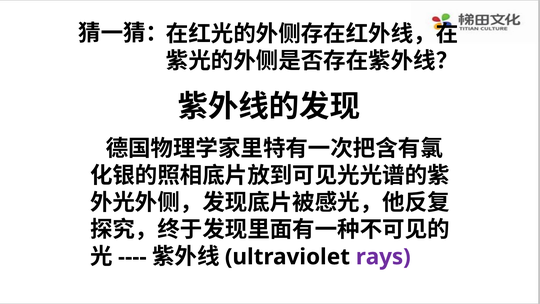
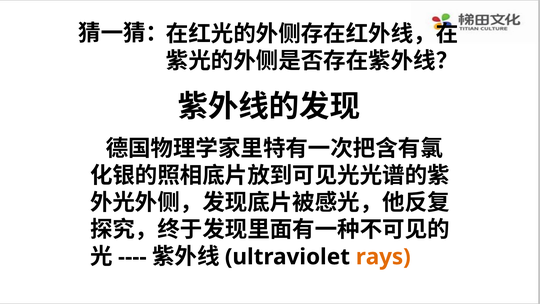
rays colour: purple -> orange
